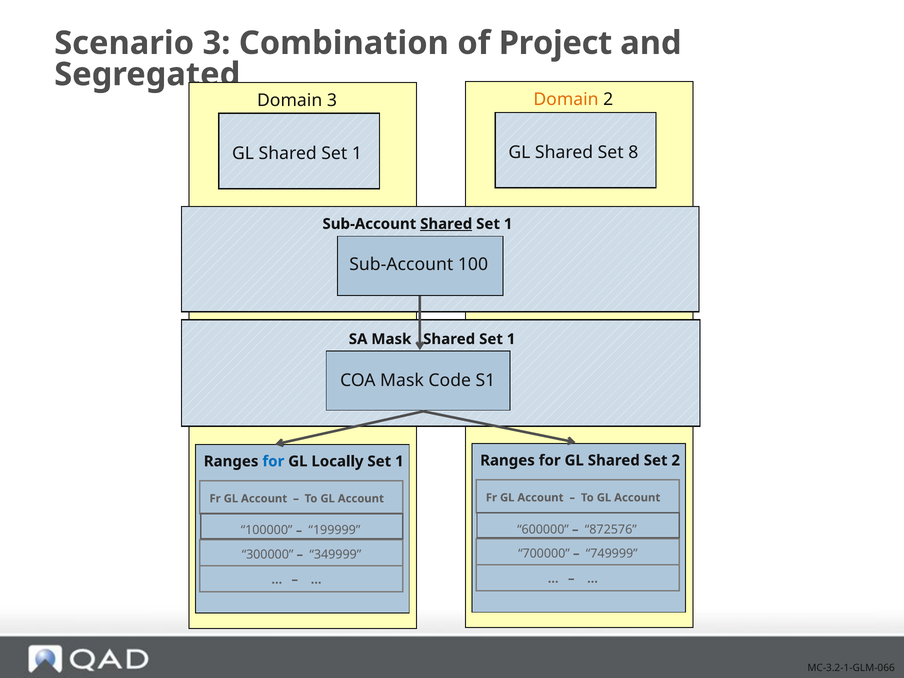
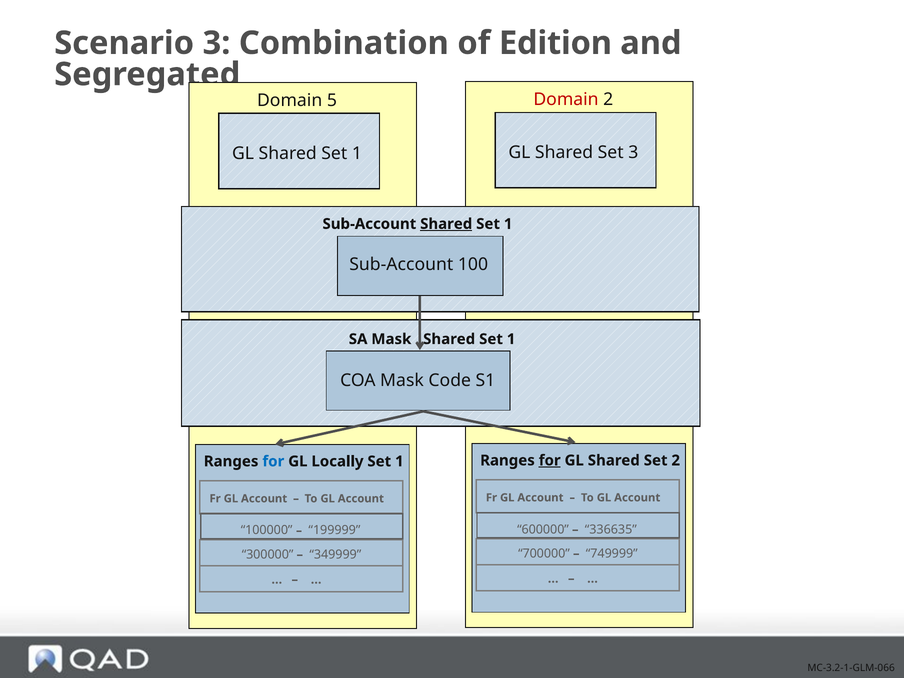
Project: Project -> Edition
Domain at (566, 100) colour: orange -> red
Domain 3: 3 -> 5
Set 8: 8 -> 3
for at (550, 460) underline: none -> present
872576: 872576 -> 336635
